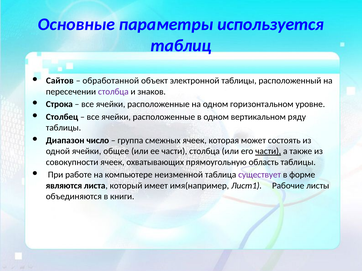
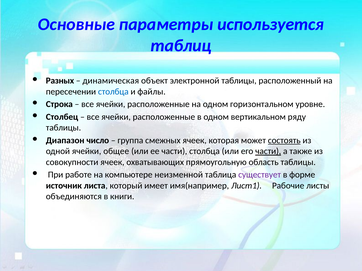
Сайтов: Сайтов -> Разных
обработанной: обработанной -> динамическая
столбца at (113, 92) colour: purple -> blue
знаков: знаков -> файлы
состоять underline: none -> present
являются: являются -> источник
